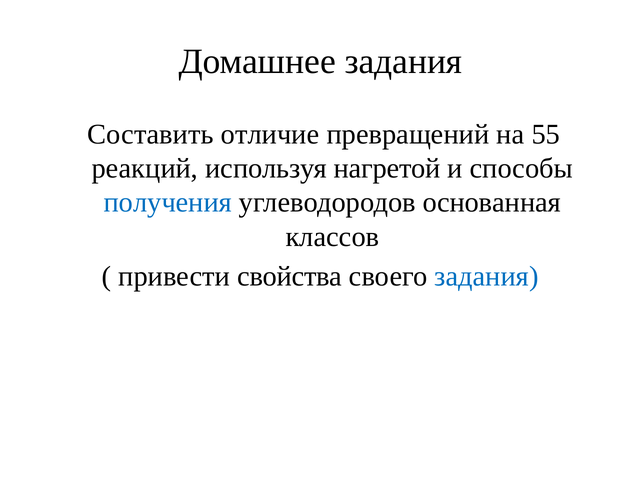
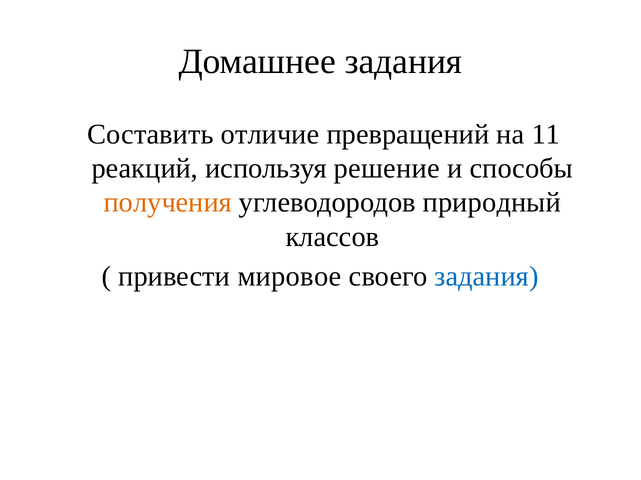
55: 55 -> 11
нагретой: нагретой -> решение
получения colour: blue -> orange
основанная: основанная -> природный
свойства: свойства -> мировое
